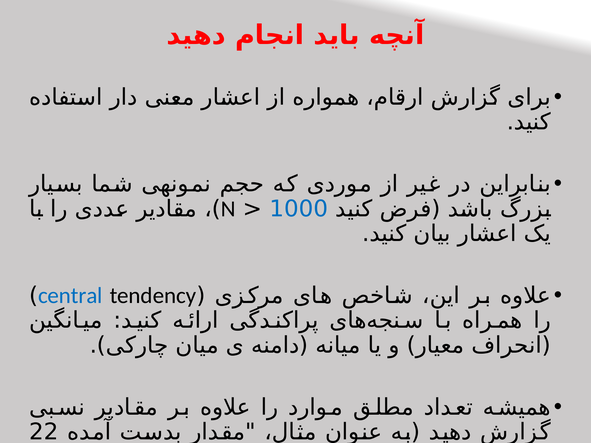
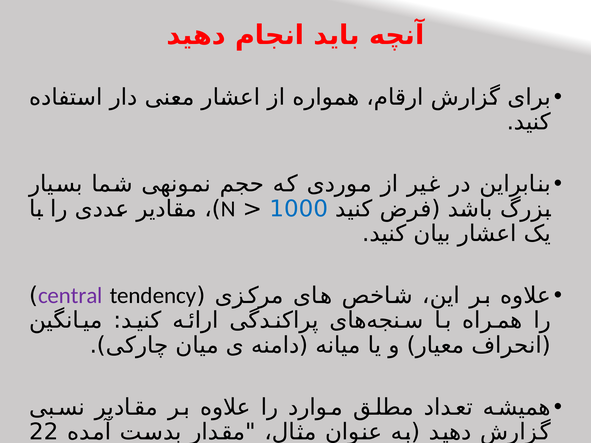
central colour: blue -> purple
